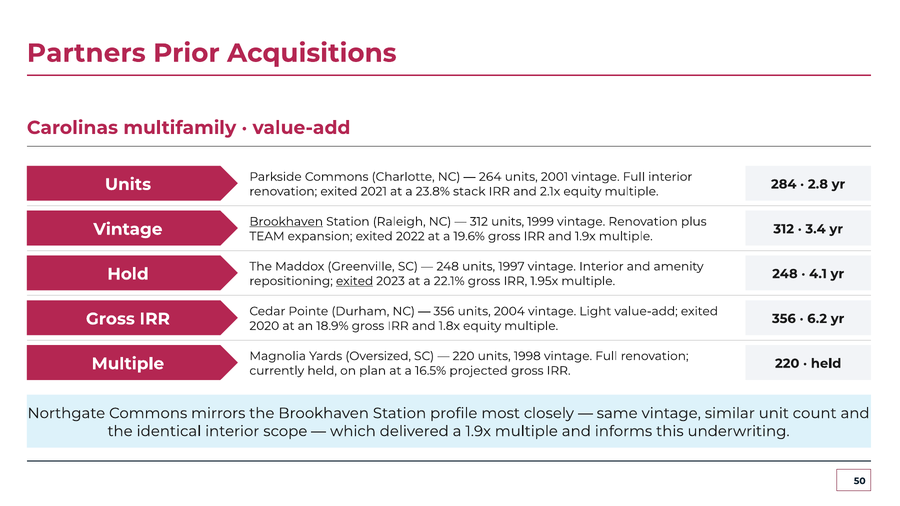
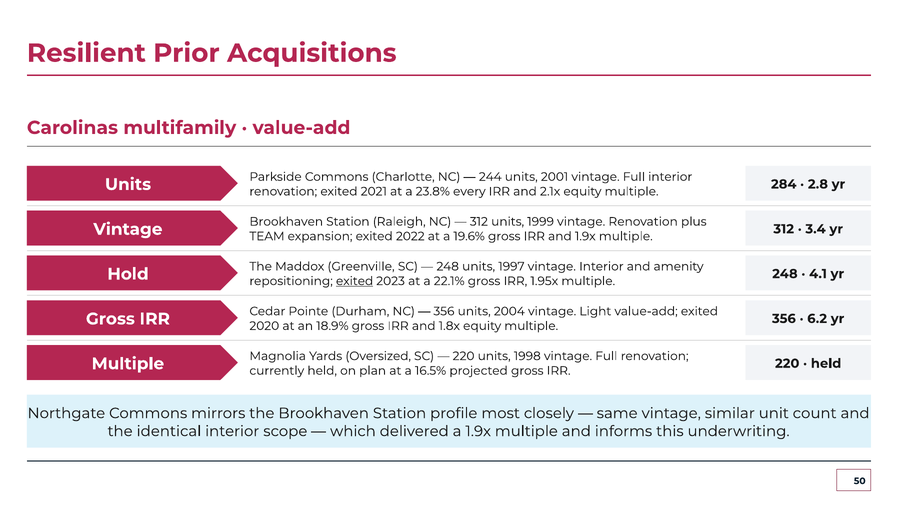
Partners: Partners -> Resilient
264: 264 -> 244
stack: stack -> every
Brookhaven at (286, 222) underline: present -> none
